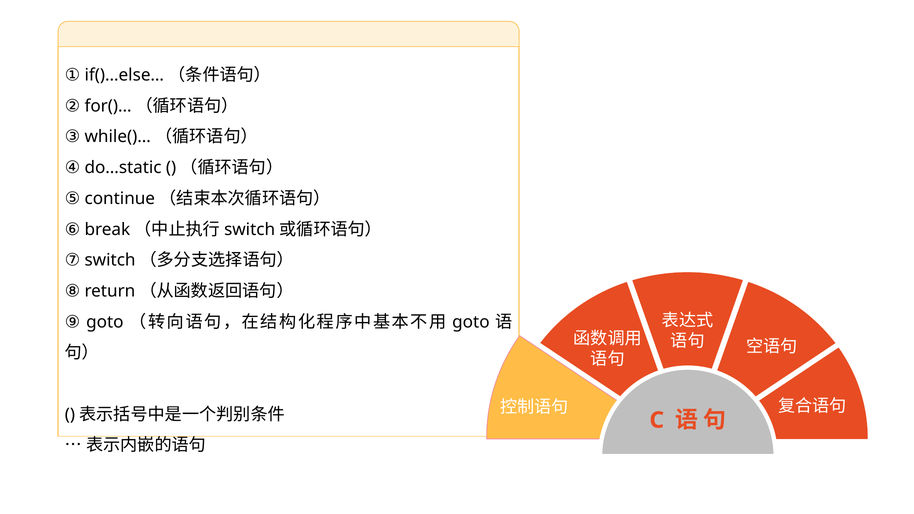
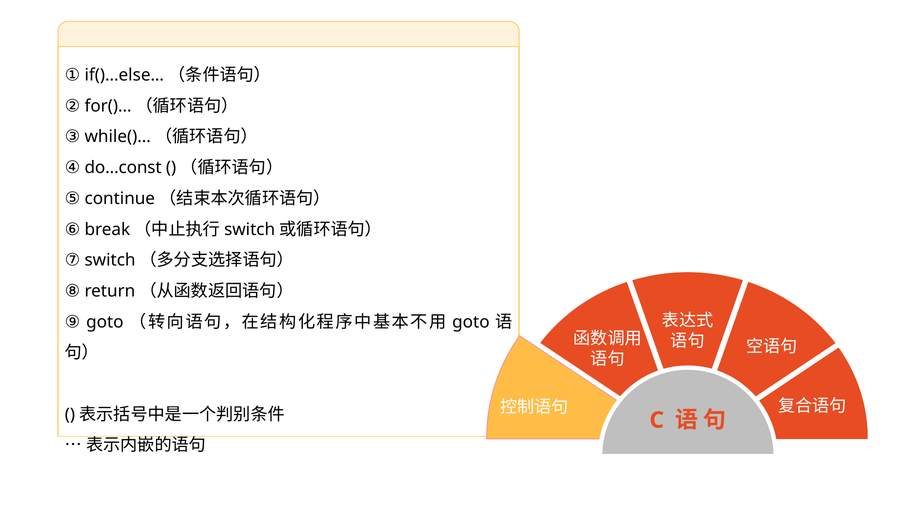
do…static: do…static -> do…const
